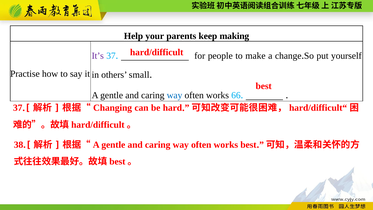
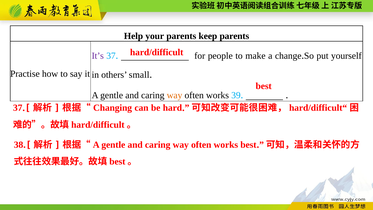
keep making: making -> parents
way at (175, 95) colour: blue -> orange
66: 66 -> 39
